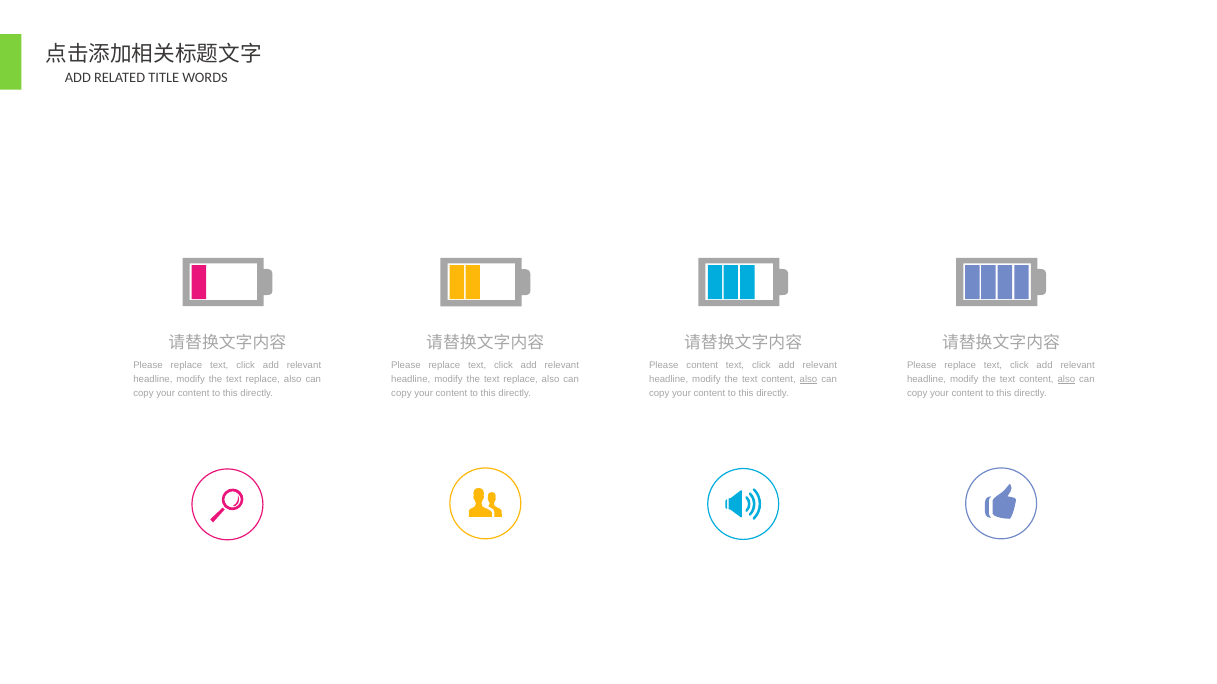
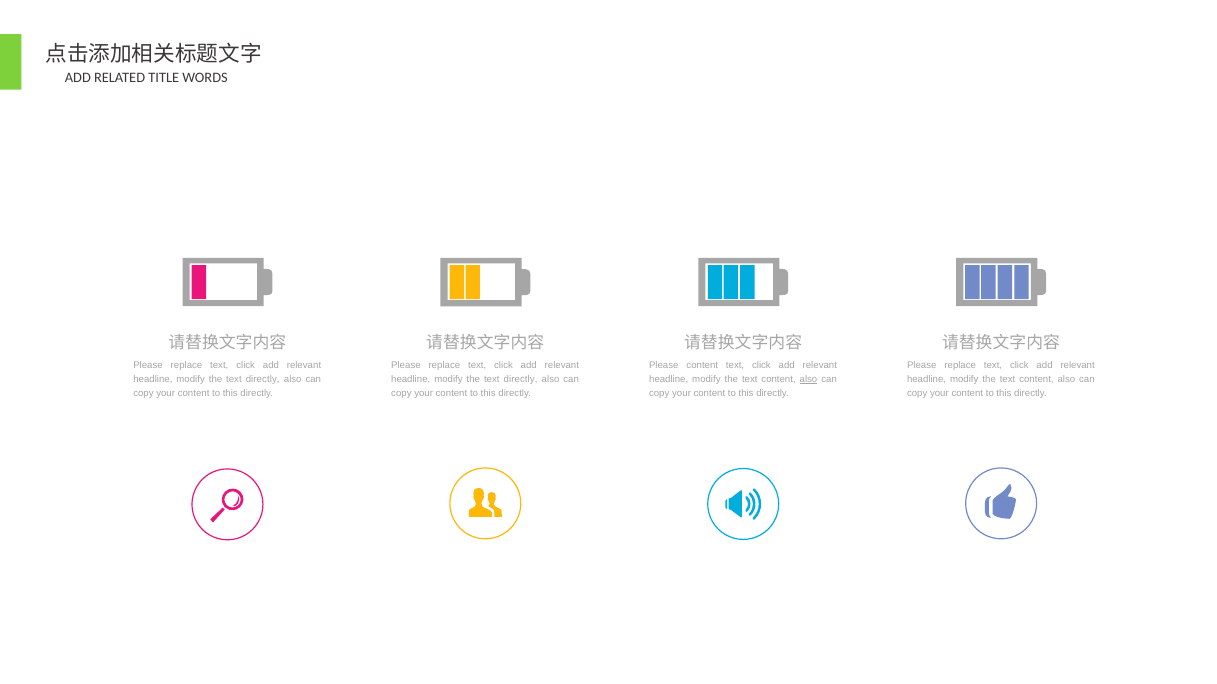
replace at (263, 380): replace -> directly
replace at (521, 380): replace -> directly
also at (1066, 380) underline: present -> none
